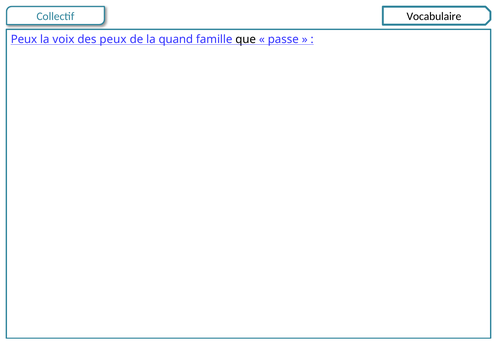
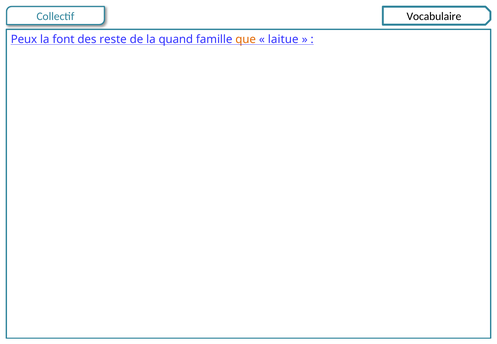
voix: voix -> font
des peux: peux -> reste
que colour: black -> orange
passe: passe -> laitue
